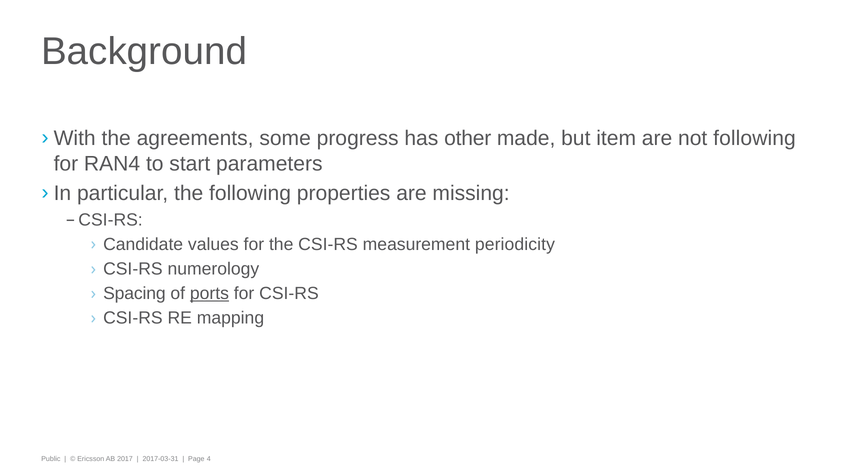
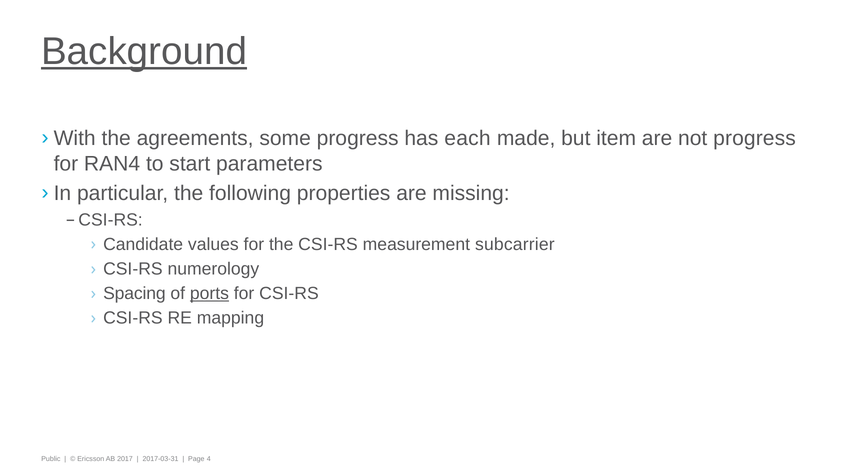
Background underline: none -> present
other: other -> each
not following: following -> progress
periodicity: periodicity -> subcarrier
